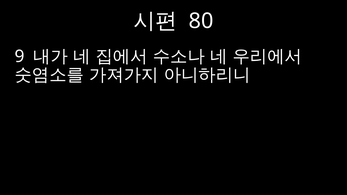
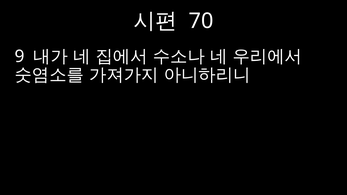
80: 80 -> 70
